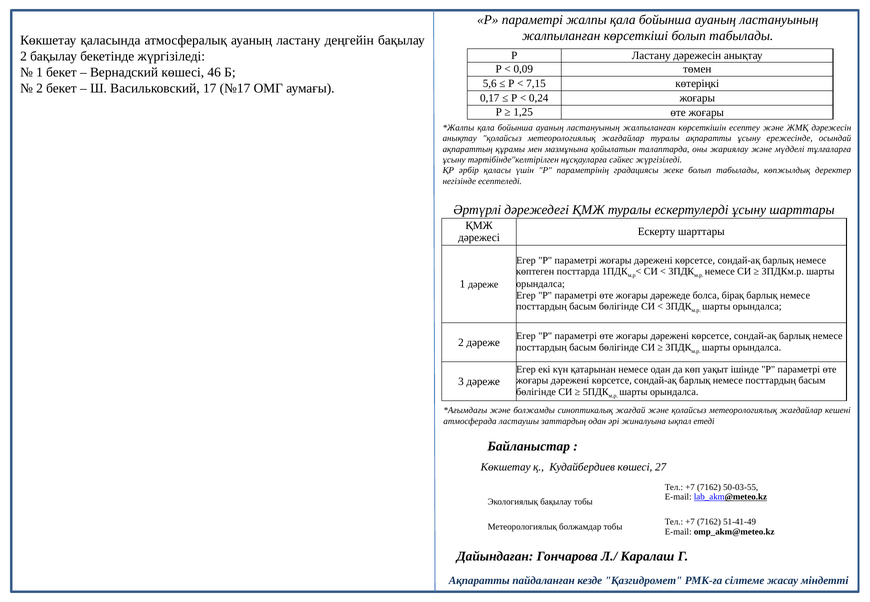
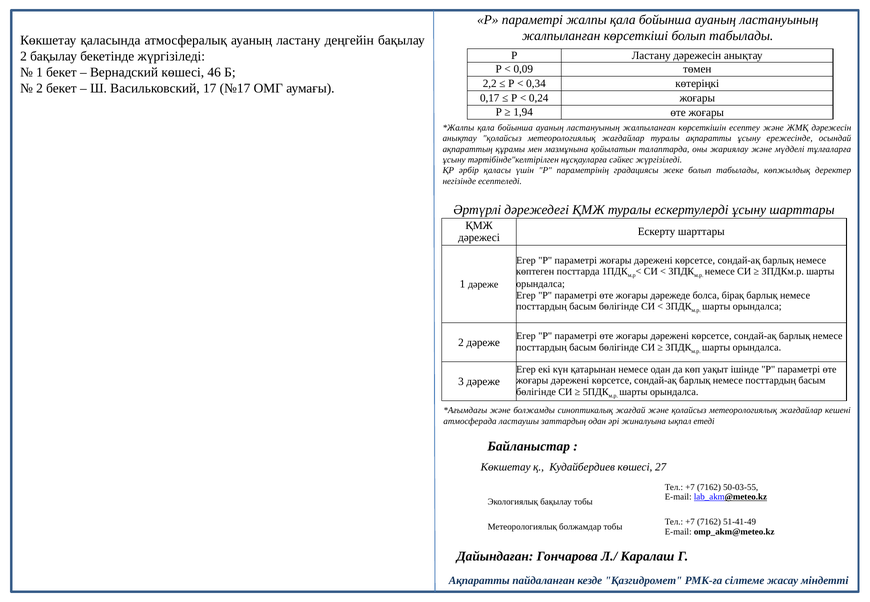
5,6: 5,6 -> 2,2
7,15: 7,15 -> 0,34
1,25: 1,25 -> 1,94
